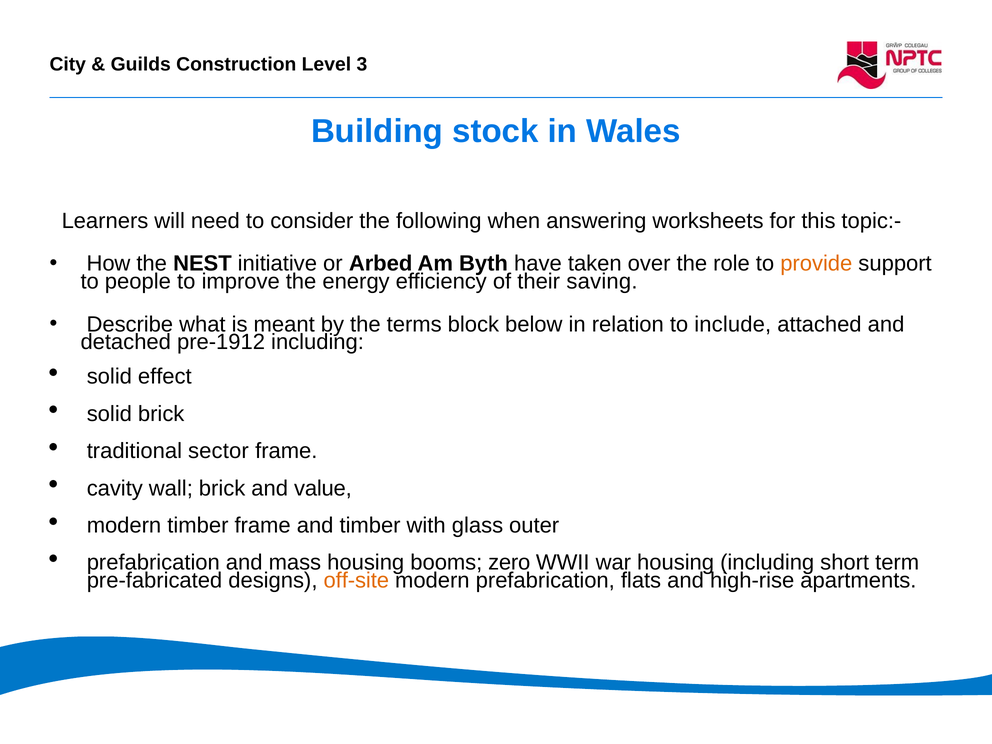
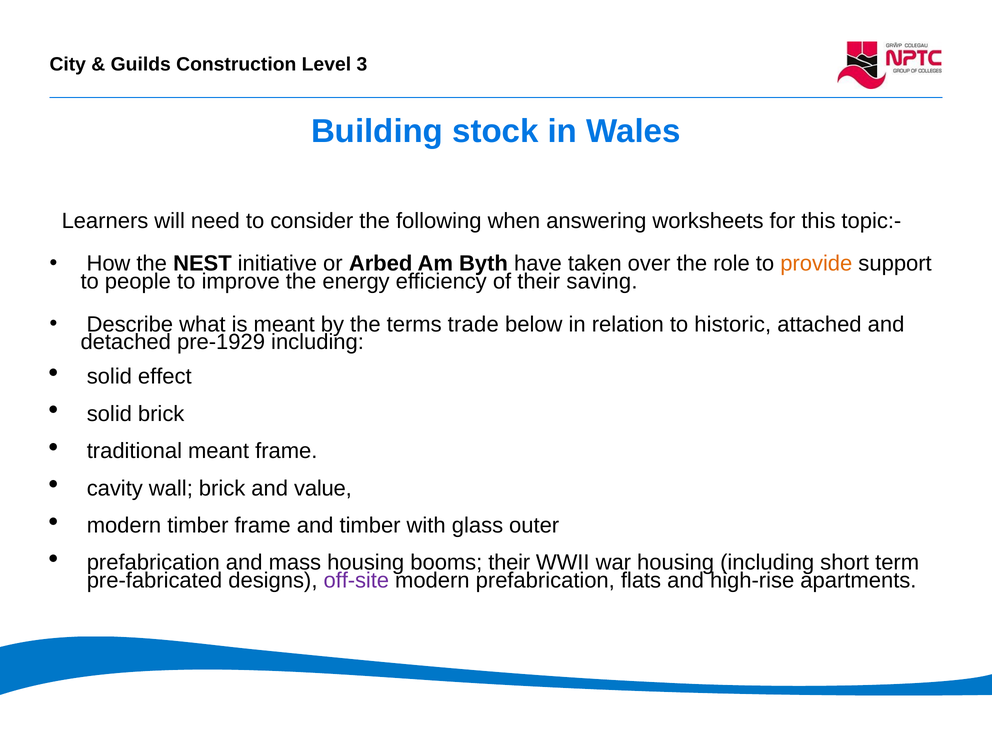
block: block -> trade
include: include -> historic
pre-1912: pre-1912 -> pre-1929
traditional sector: sector -> meant
booms zero: zero -> their
off-site colour: orange -> purple
